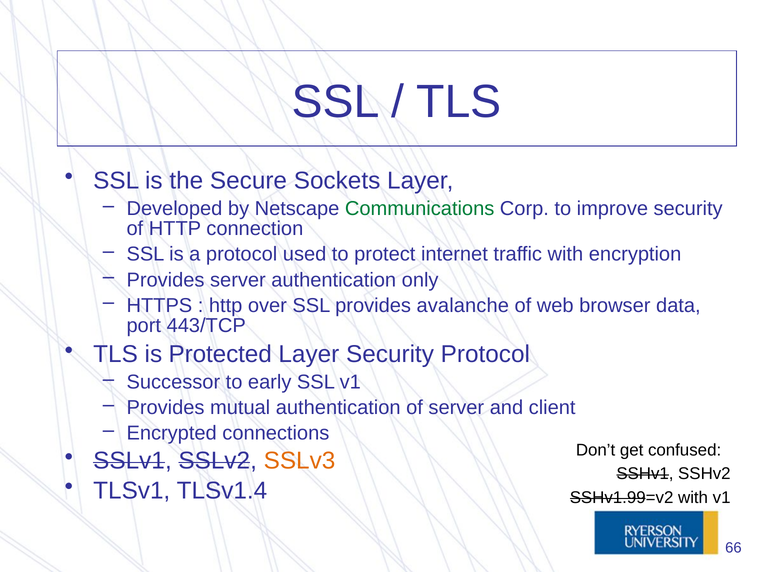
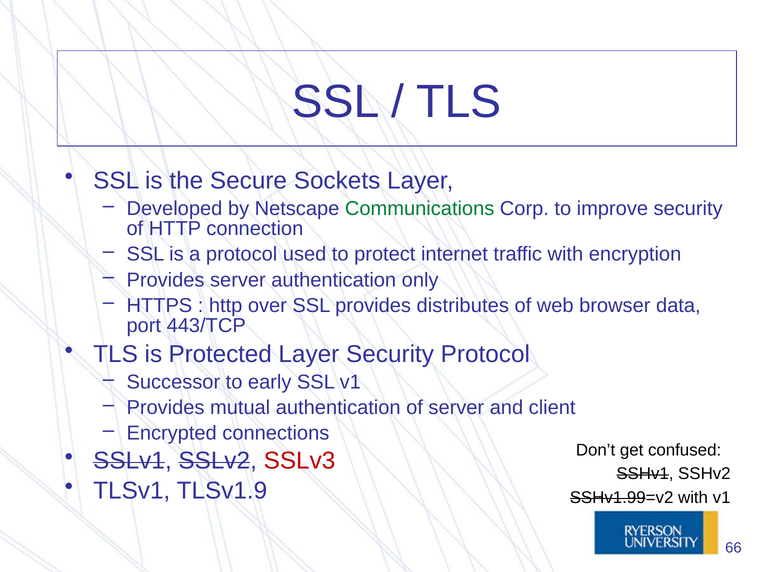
avalanche: avalanche -> distributes
SSLv3 colour: orange -> red
TLSv1.4: TLSv1.4 -> TLSv1.9
